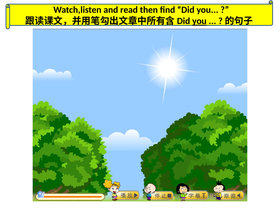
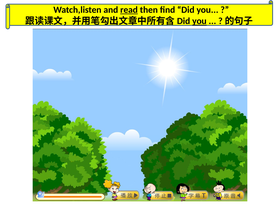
read underline: none -> present
